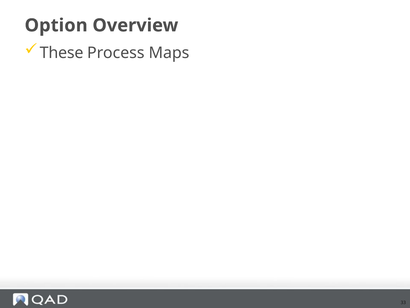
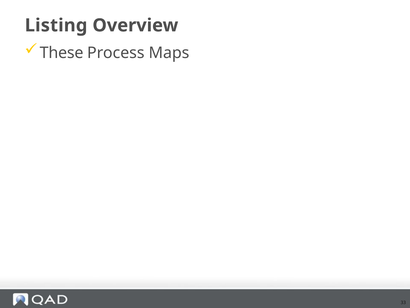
Option: Option -> Listing
